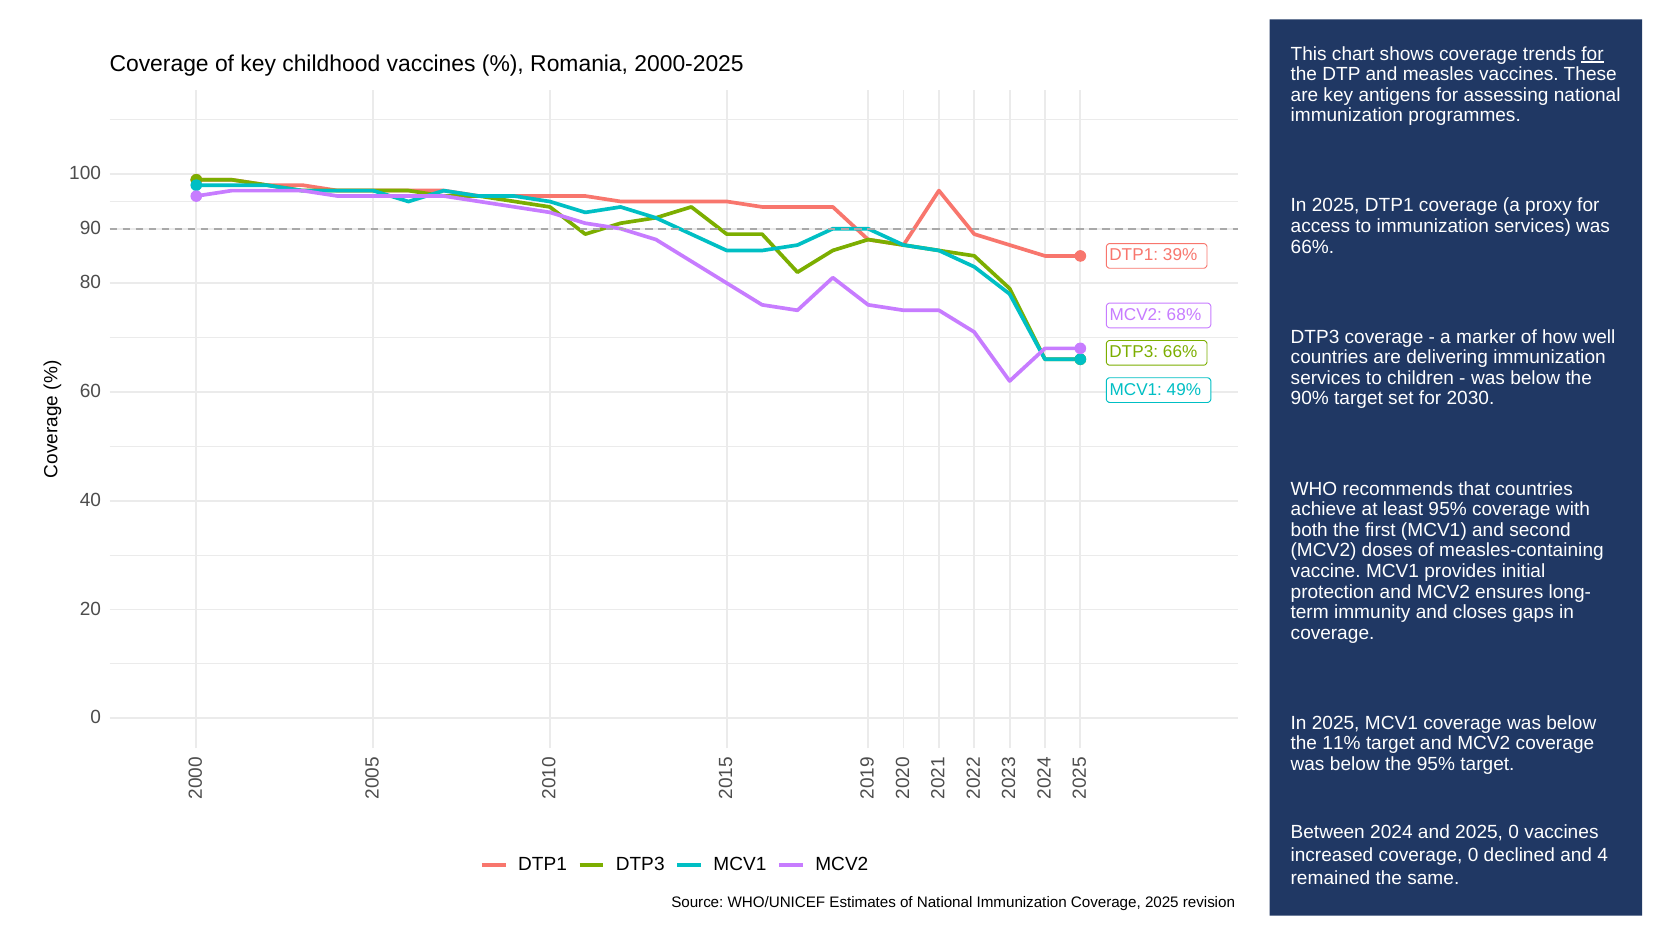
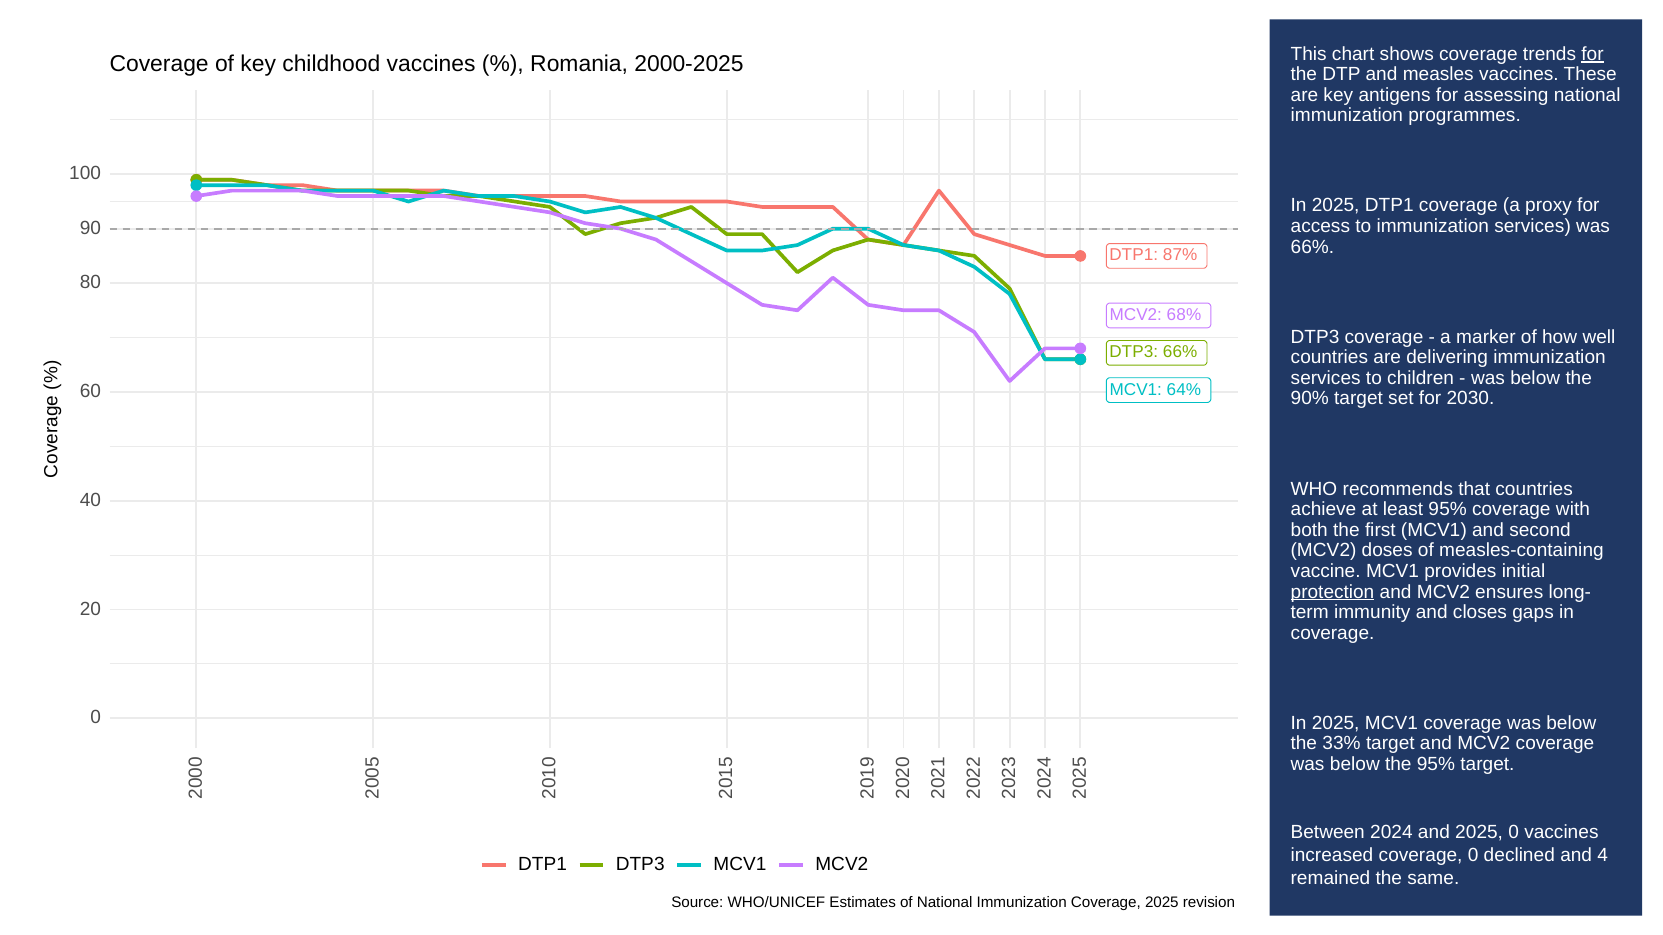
39%: 39% -> 87%
49%: 49% -> 64%
protection underline: none -> present
11%: 11% -> 33%
